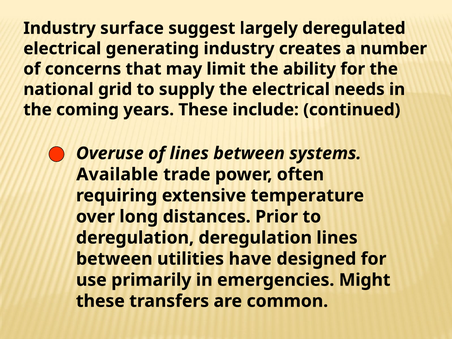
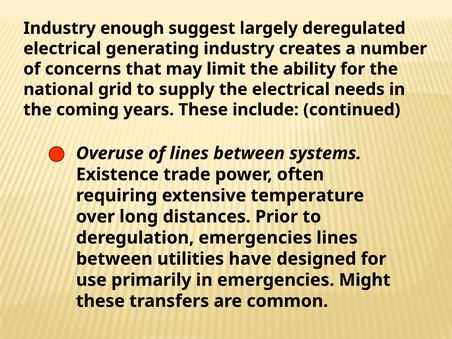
surface: surface -> enough
Available: Available -> Existence
deregulation deregulation: deregulation -> emergencies
